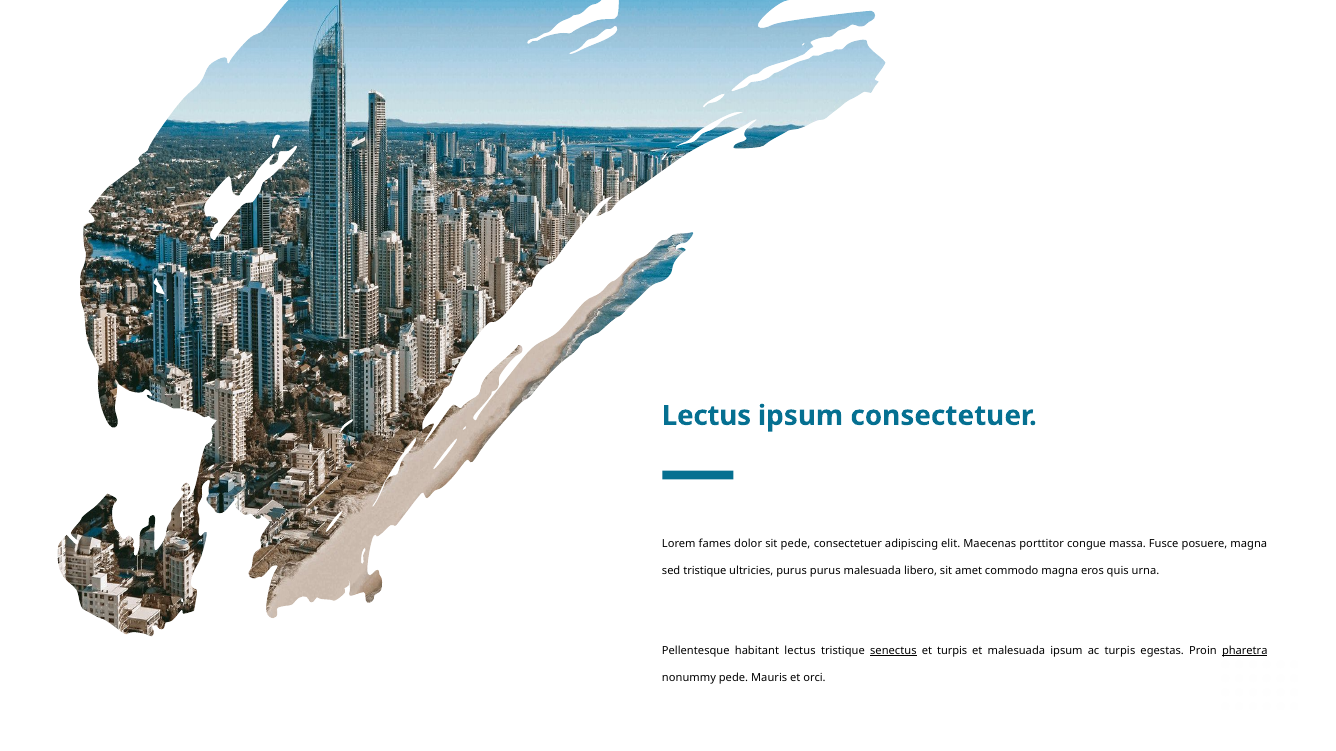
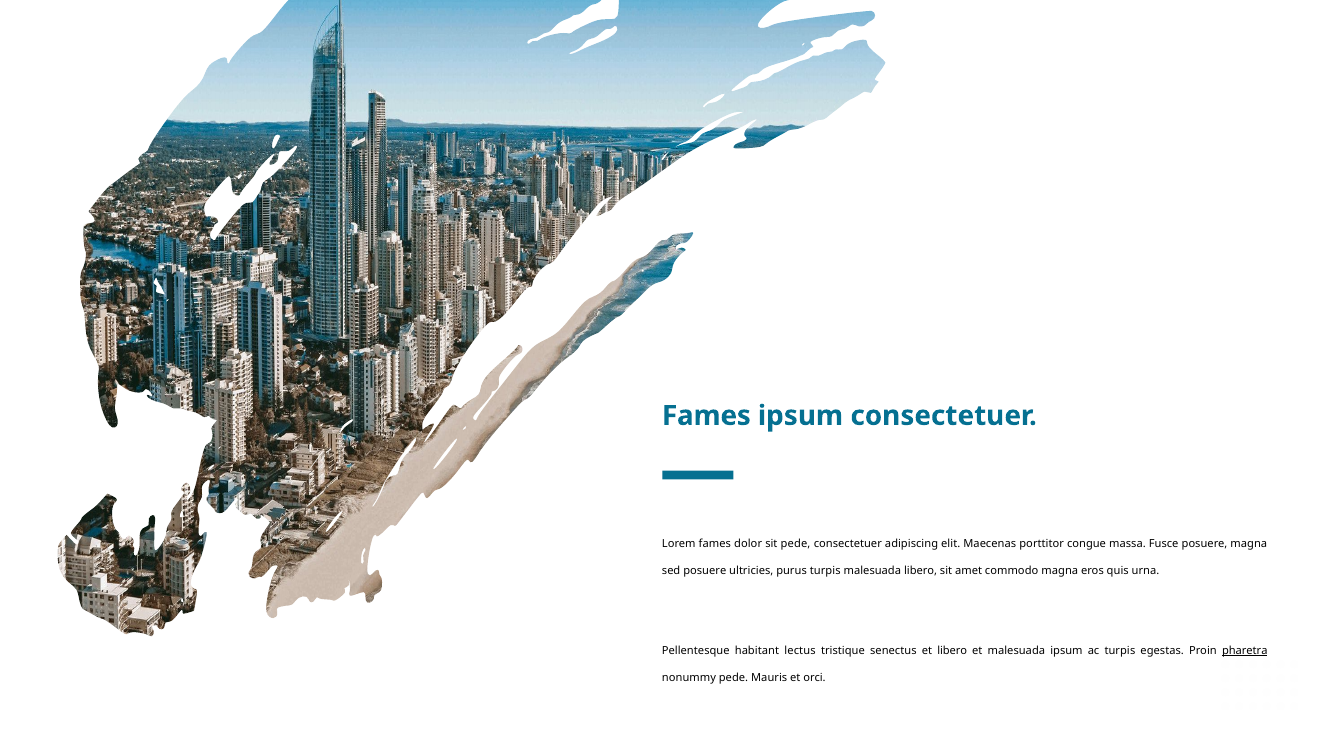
Lectus at (706, 416): Lectus -> Fames
sed tristique: tristique -> posuere
purus purus: purus -> turpis
senectus underline: present -> none
et turpis: turpis -> libero
